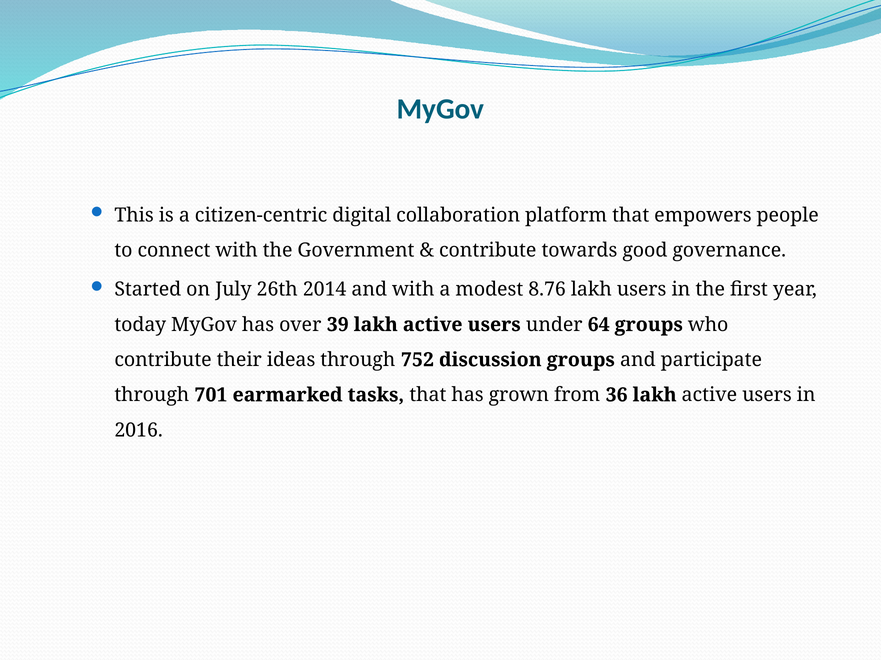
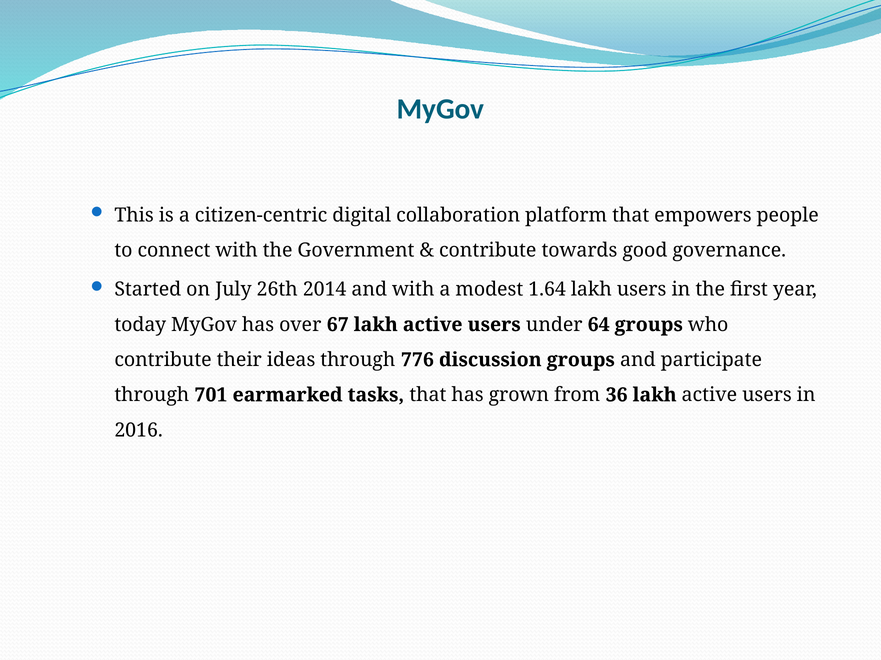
8.76: 8.76 -> 1.64
39: 39 -> 67
752: 752 -> 776
